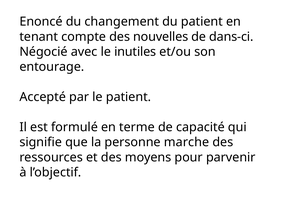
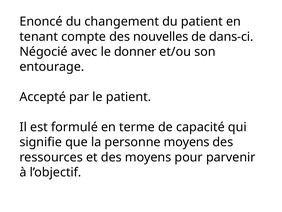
inutiles: inutiles -> donner
personne marche: marche -> moyens
